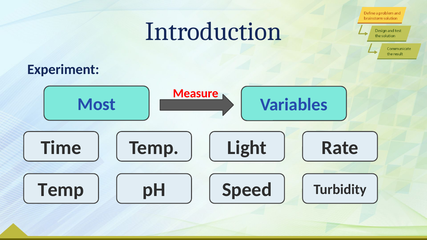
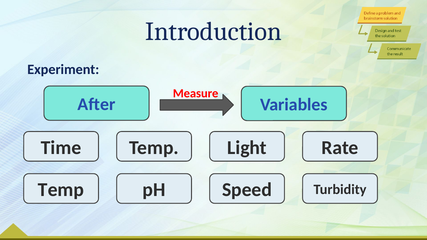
Most: Most -> After
